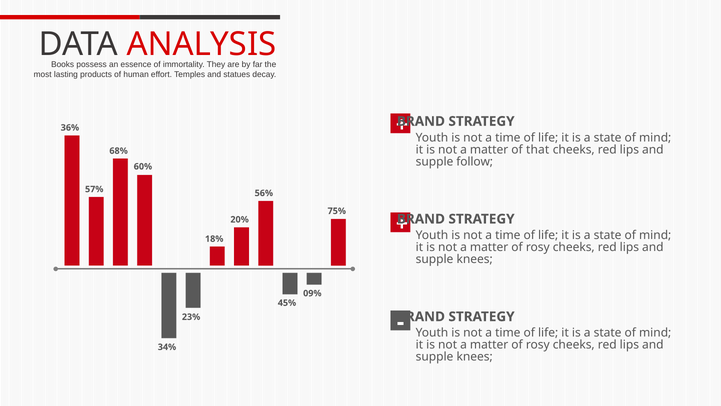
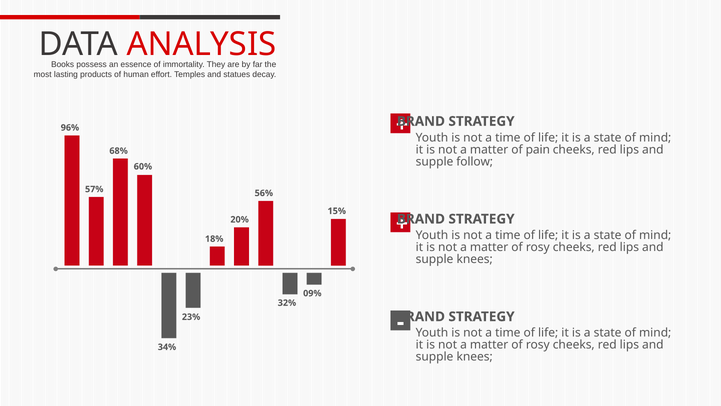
36%: 36% -> 96%
that: that -> pain
75%: 75% -> 15%
45%: 45% -> 32%
